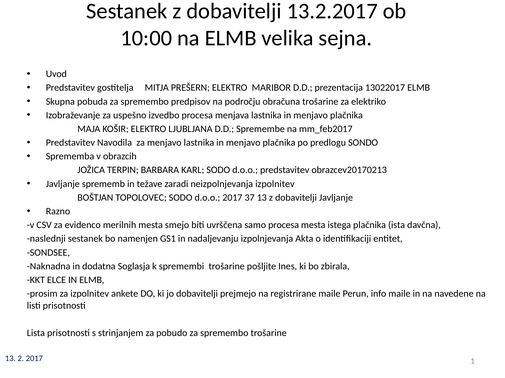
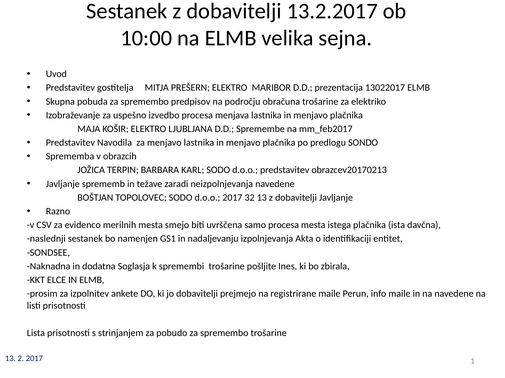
neizpolnjevanja izpolnitev: izpolnitev -> navedene
37: 37 -> 32
